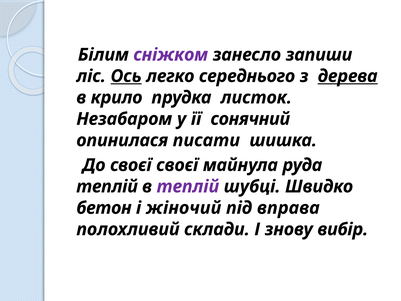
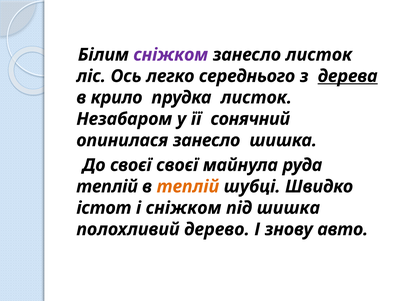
занесло запиши: запиши -> листок
Ось underline: present -> none
опинилася писати: писати -> занесло
теплій at (188, 186) colour: purple -> orange
бетон: бетон -> істот
і жіночий: жіночий -> сніжком
під вправа: вправа -> шишка
склади: склади -> дерево
вибір: вибір -> авто
